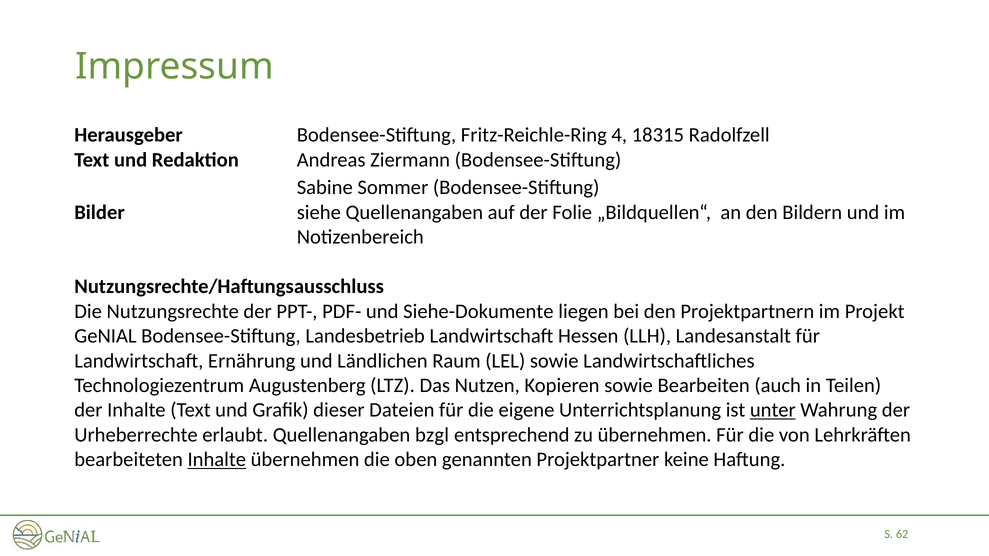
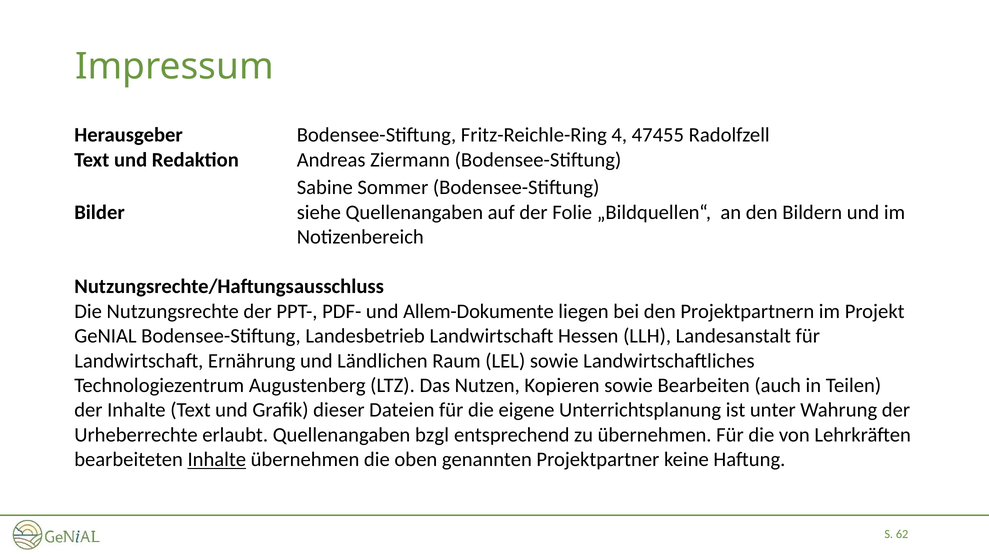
18315: 18315 -> 47455
Siehe-Dokumente: Siehe-Dokumente -> Allem-Dokumente
unter underline: present -> none
